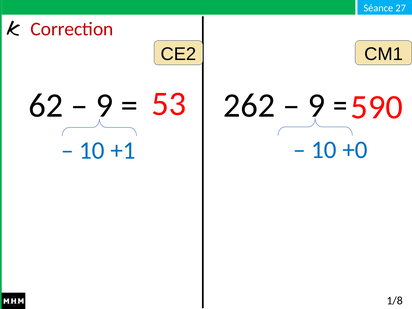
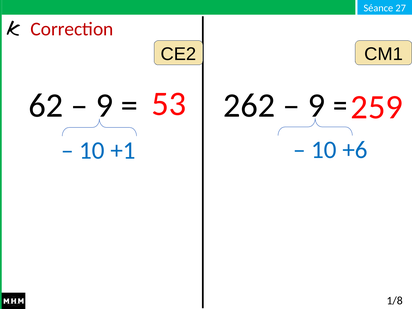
590: 590 -> 259
+0: +0 -> +6
